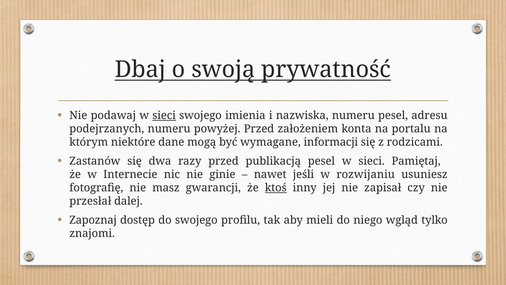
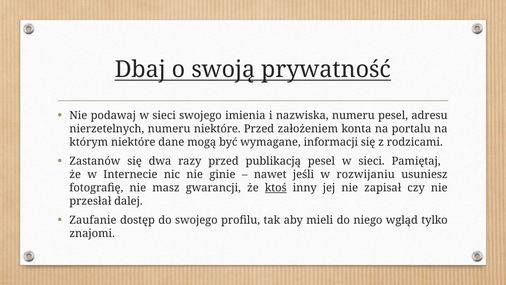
sieci at (164, 115) underline: present -> none
podejrzanych: podejrzanych -> nierzetelnych
numeru powyżej: powyżej -> niektóre
Zapoznaj: Zapoznaj -> Zaufanie
